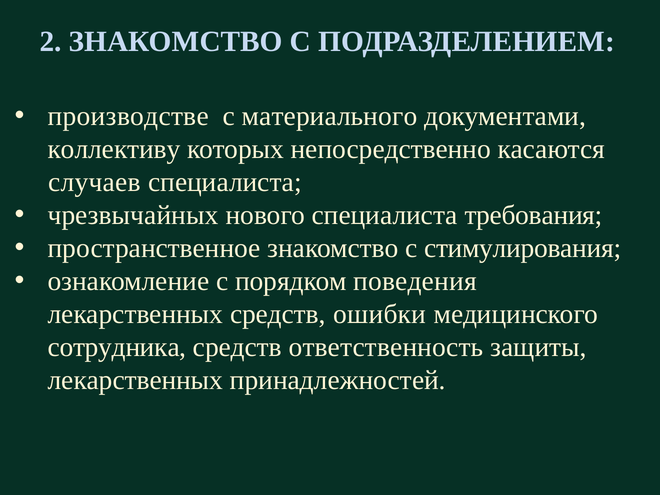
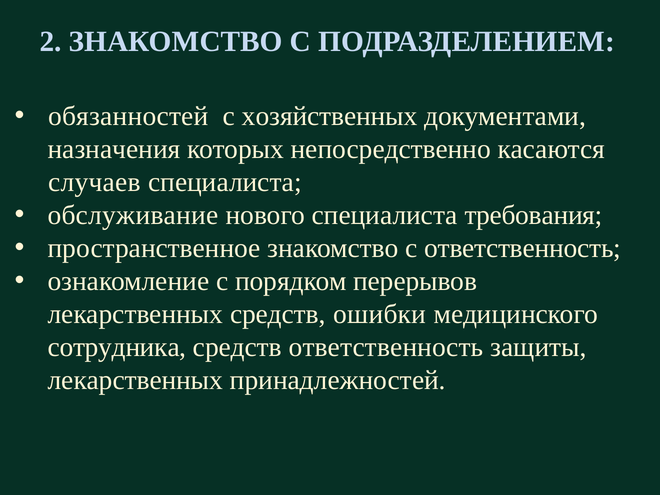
производстве: производстве -> обязанностей
материального: материального -> хозяйственных
коллективу: коллективу -> назначения
чрезвычайных: чрезвычайных -> обслуживание
с стимулирования: стимулирования -> ответственность
поведения: поведения -> перерывов
